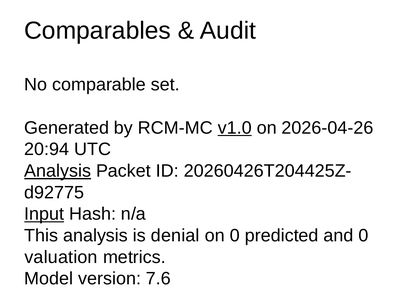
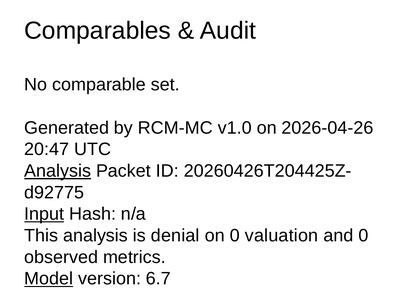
v1.0 underline: present -> none
20:94: 20:94 -> 20:47
predicted: predicted -> valuation
valuation: valuation -> observed
Model underline: none -> present
7.6: 7.6 -> 6.7
